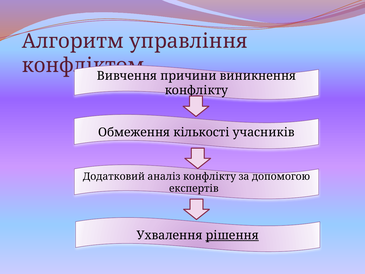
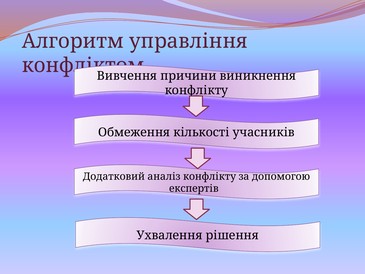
рішення underline: present -> none
